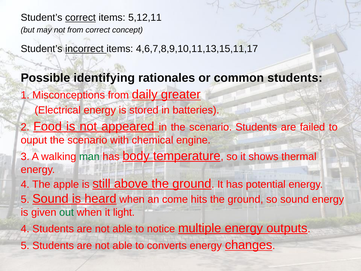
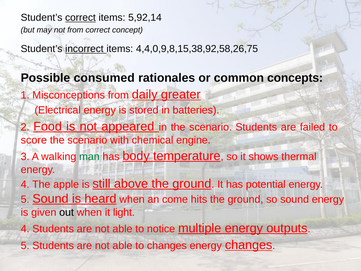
5,12,11: 5,12,11 -> 5,92,14
4,6,7,8,9,10,11,13,15,11,17: 4,6,7,8,9,10,11,13,15,11,17 -> 4,4,0,9,8,15,38,92,58,26,75
identifying: identifying -> consumed
common students: students -> concepts
ouput: ouput -> score
out colour: green -> black
to converts: converts -> changes
